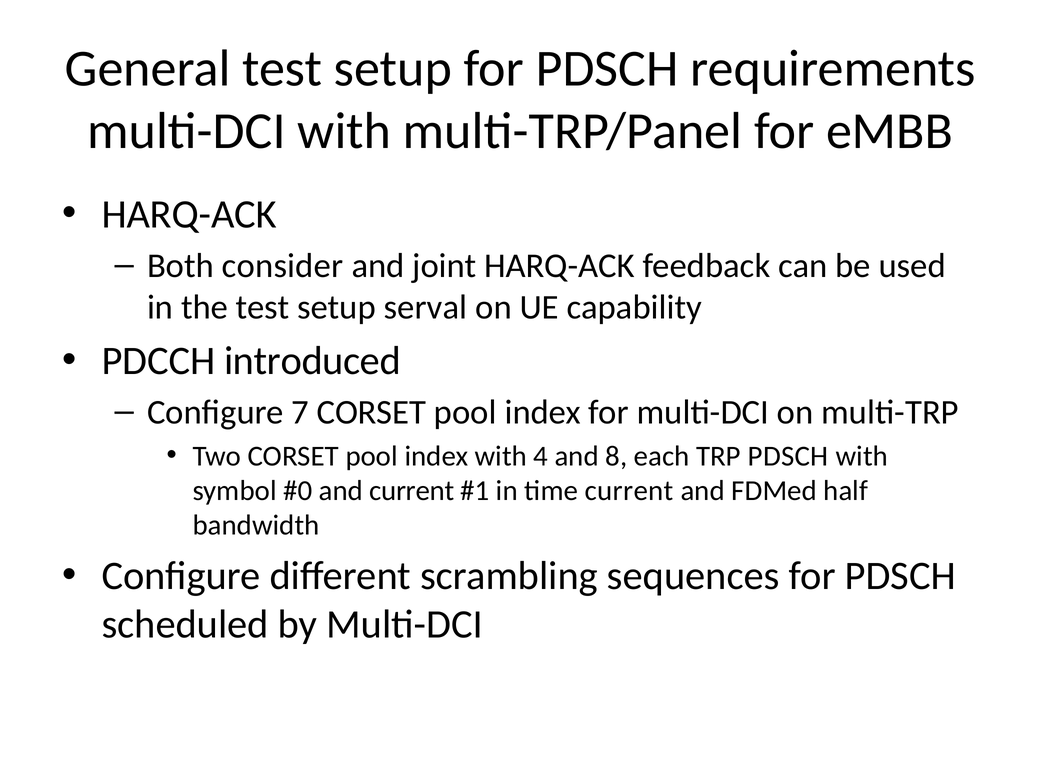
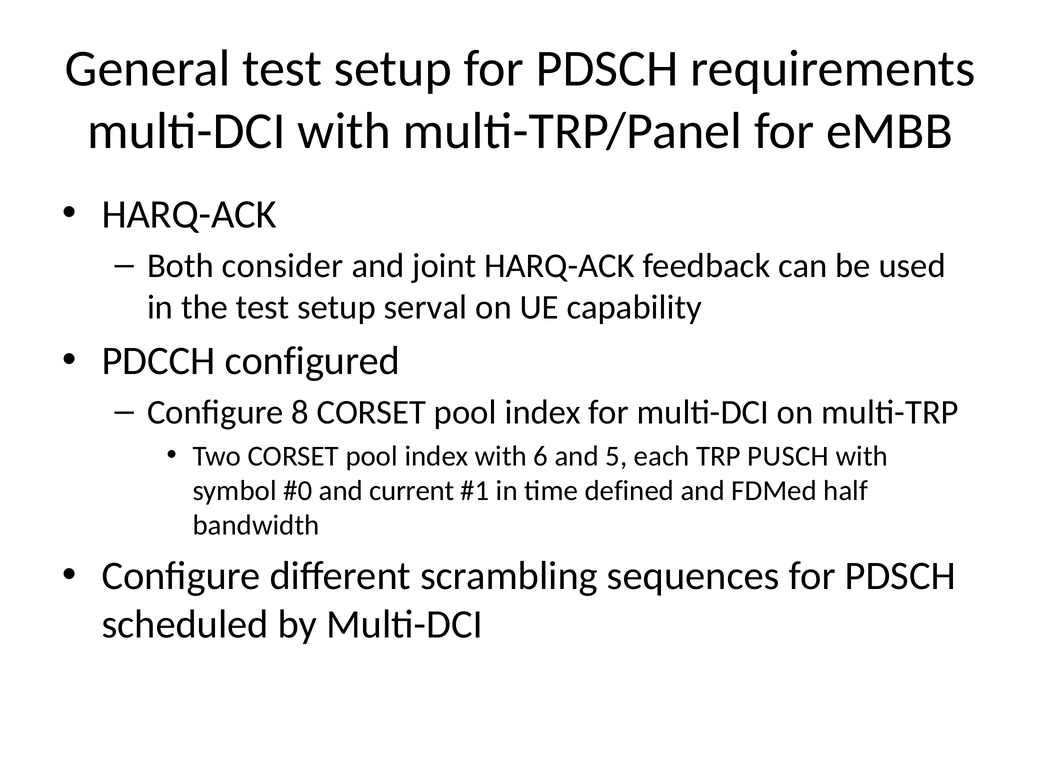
introduced: introduced -> configured
7: 7 -> 8
4: 4 -> 6
8: 8 -> 5
TRP PDSCH: PDSCH -> PUSCH
time current: current -> defined
